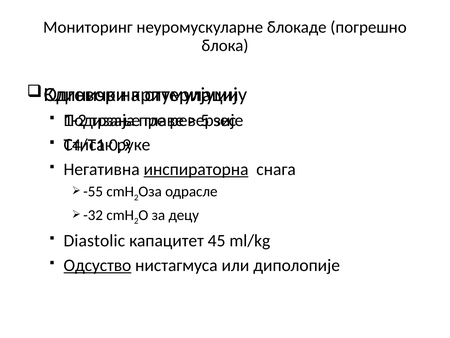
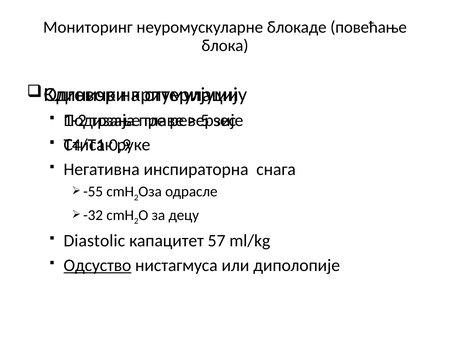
погрешно: погрешно -> повећање
инспираторна underline: present -> none
45: 45 -> 57
